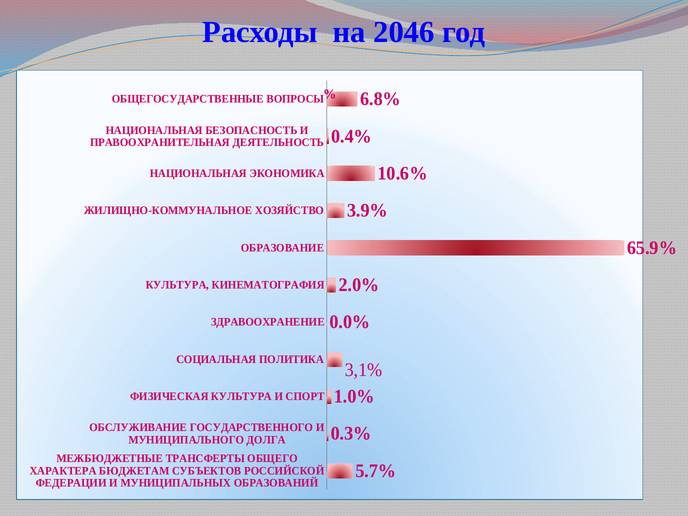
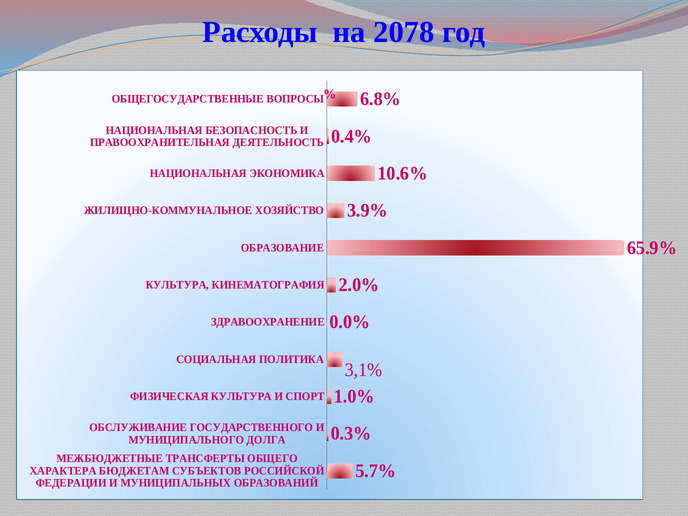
2046: 2046 -> 2078
